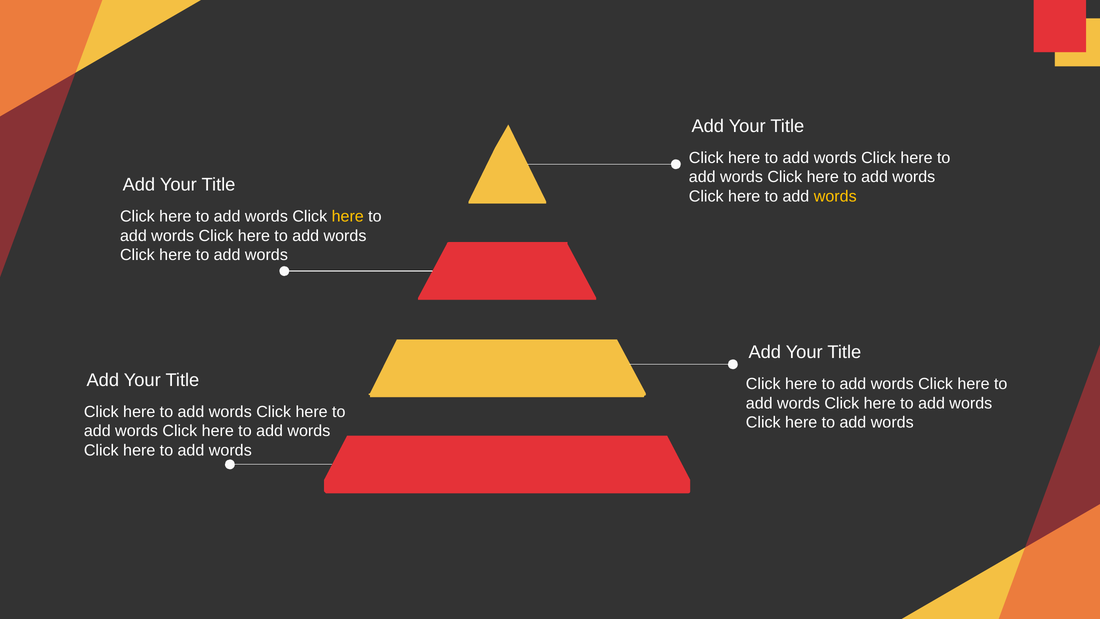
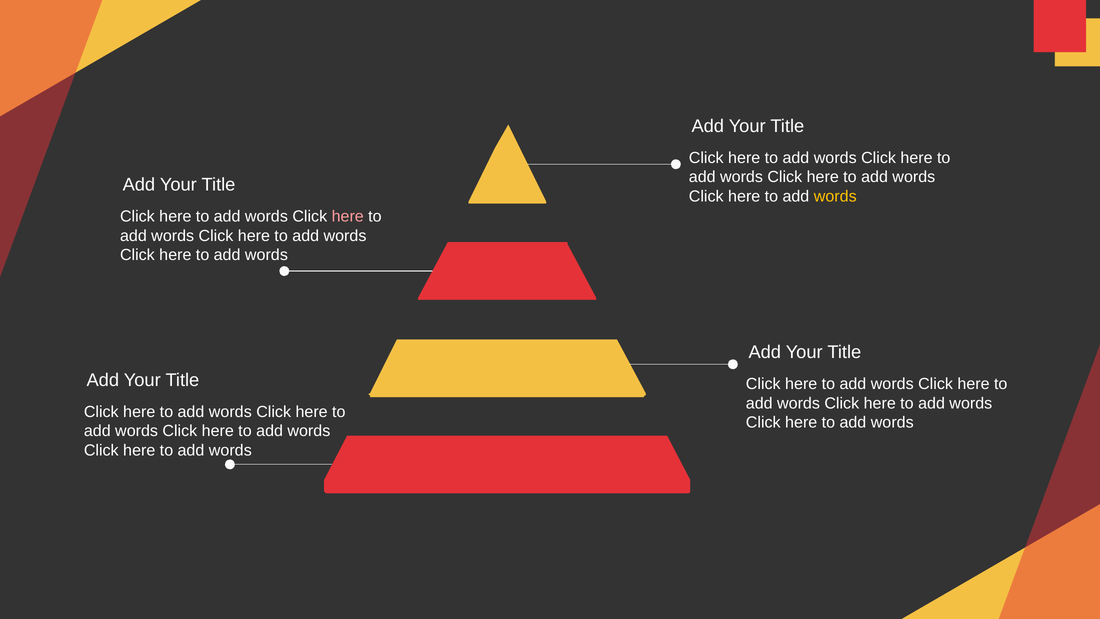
here at (348, 217) colour: yellow -> pink
